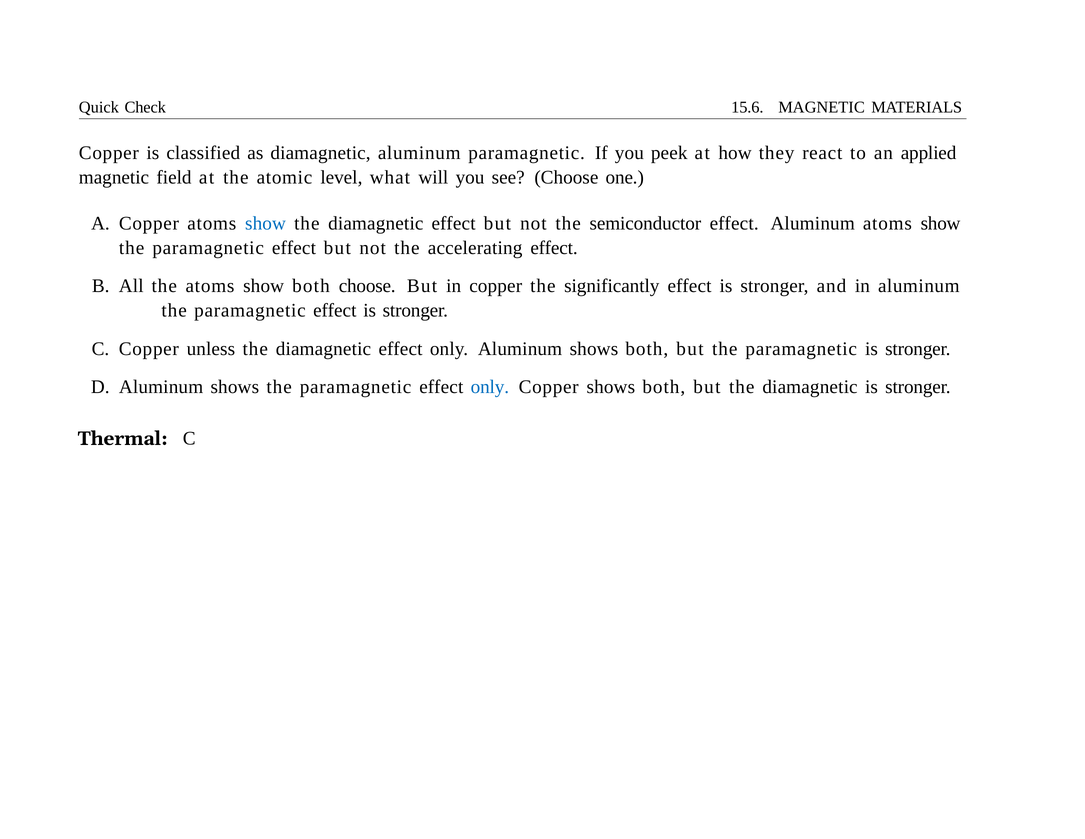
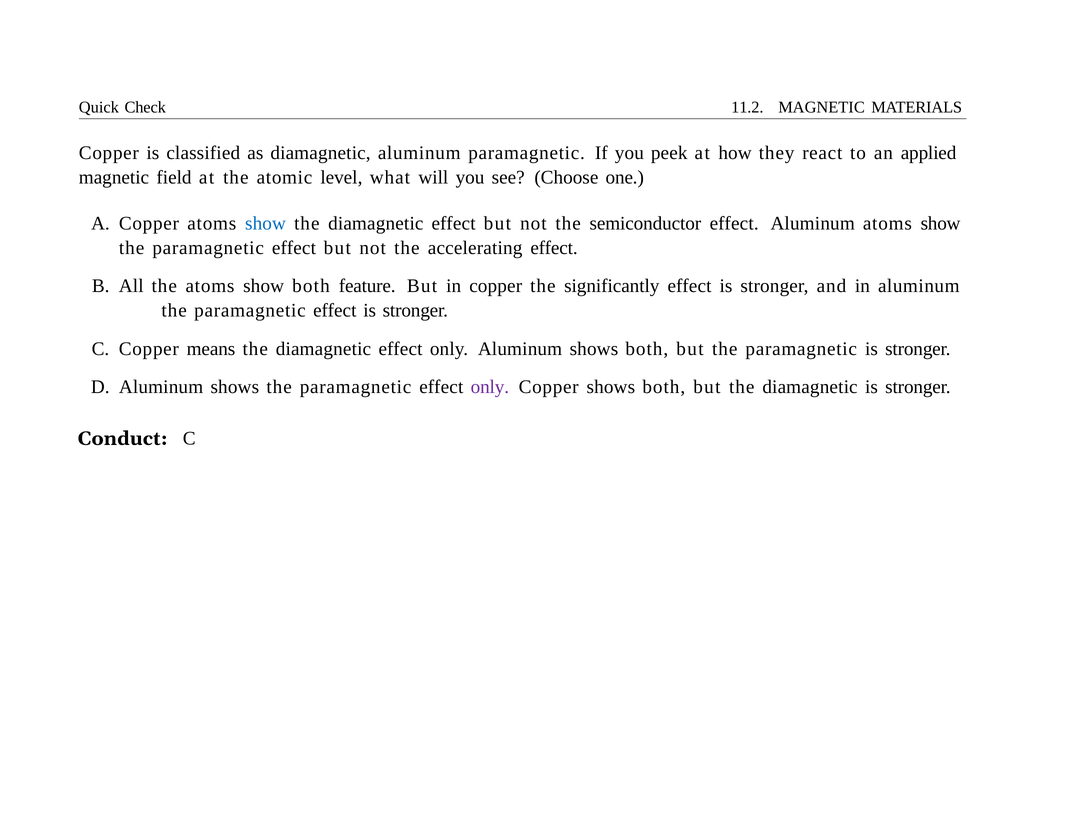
15.6: 15.6 -> 11.2
both choose: choose -> feature
unless: unless -> means
only at (490, 387) colour: blue -> purple
Thermal: Thermal -> Conduct
